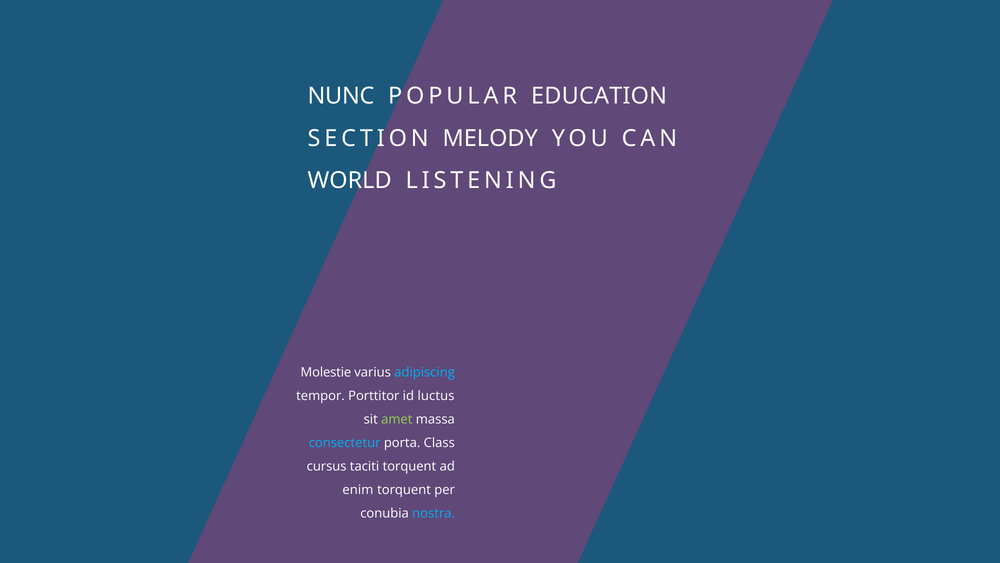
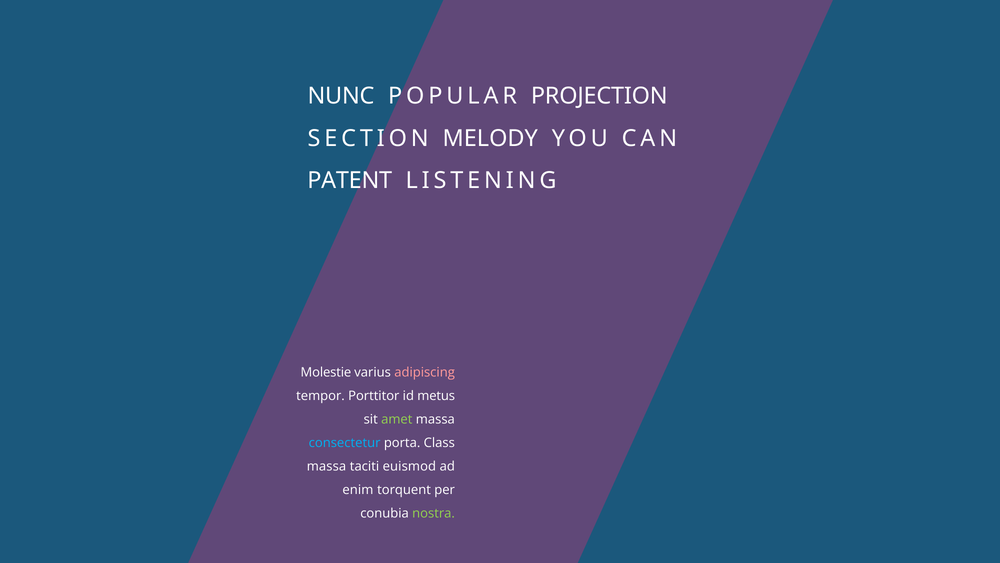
EDUCATION: EDUCATION -> PROJECTION
WORLD: WORLD -> PATENT
adipiscing colour: light blue -> pink
luctus: luctus -> metus
cursus at (327, 466): cursus -> massa
taciti torquent: torquent -> euismod
nostra colour: light blue -> light green
